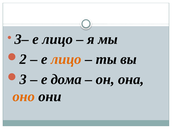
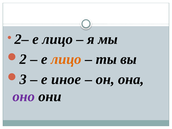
3–: 3– -> 2–
дома: дома -> иное
оно colour: orange -> purple
